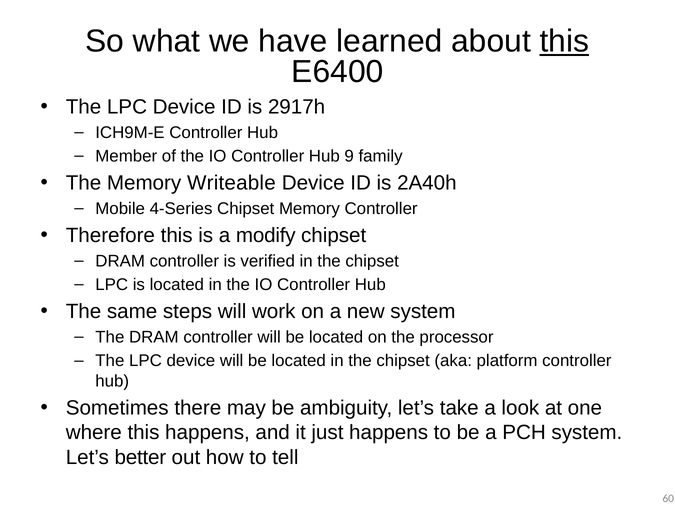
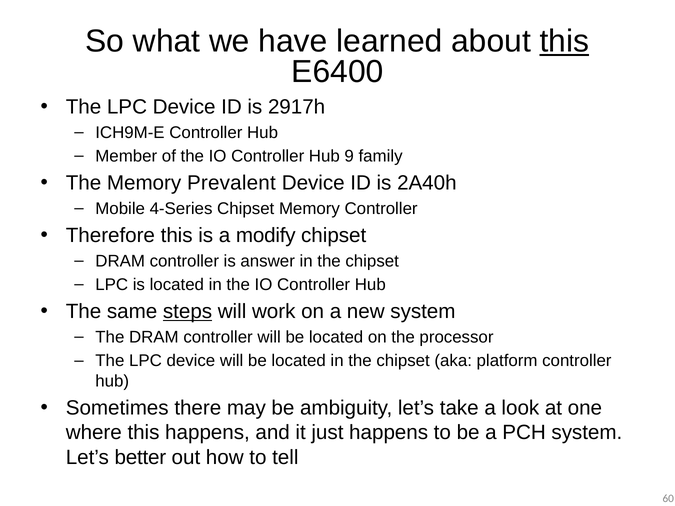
Writeable: Writeable -> Prevalent
verified: verified -> answer
steps underline: none -> present
